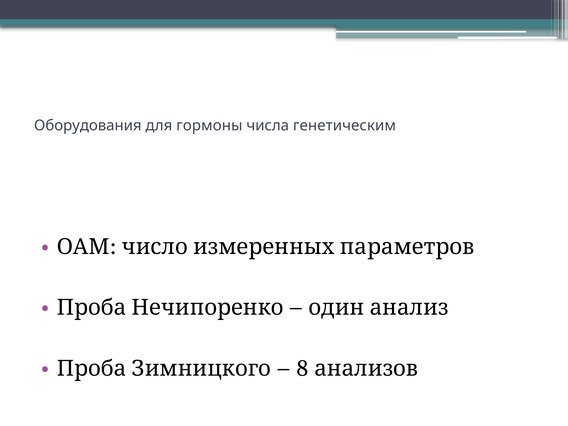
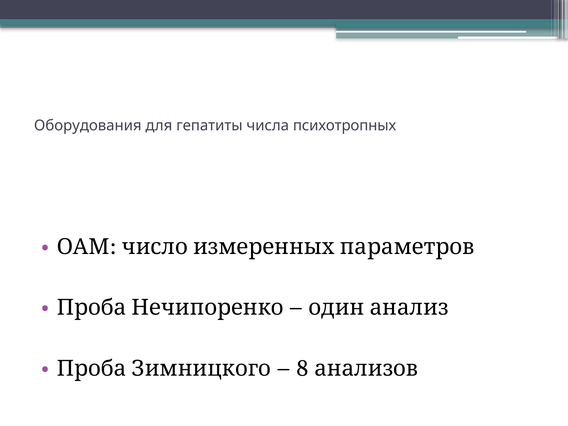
гормоны: гормоны -> гепатиты
генетическим: генетическим -> психотропных
